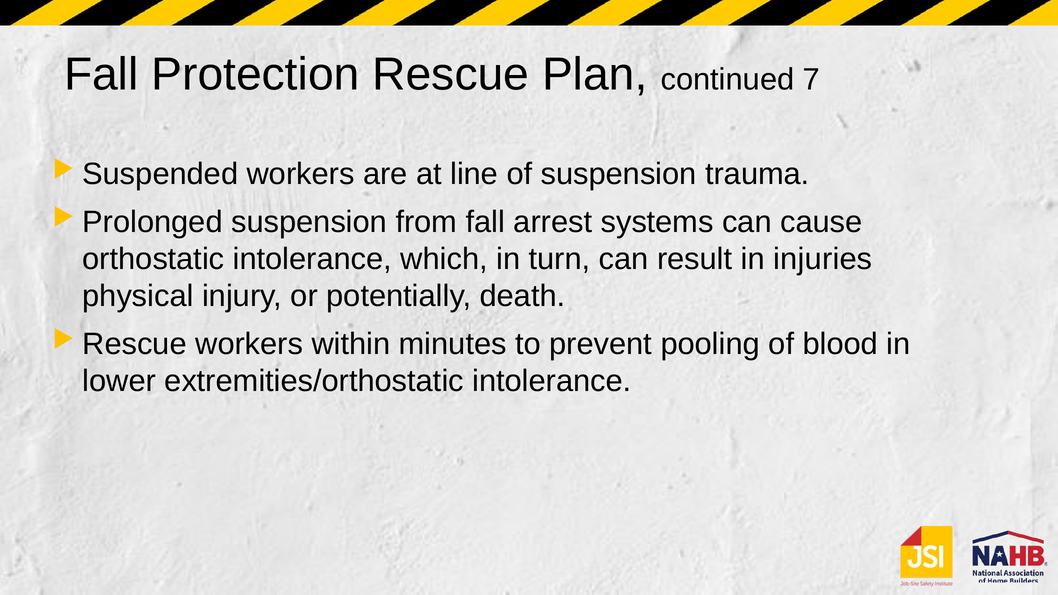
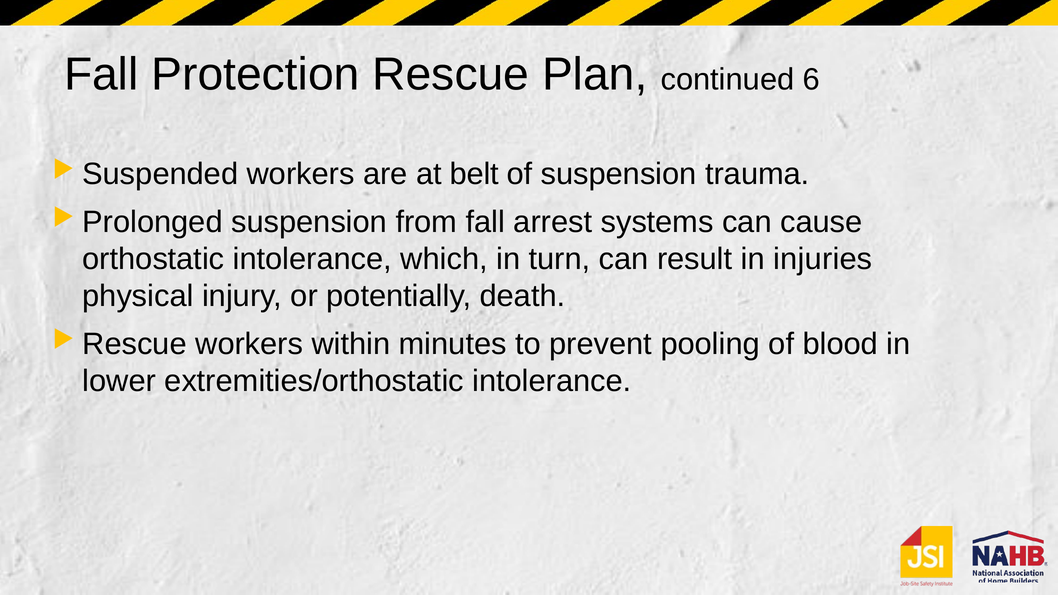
7: 7 -> 6
line: line -> belt
